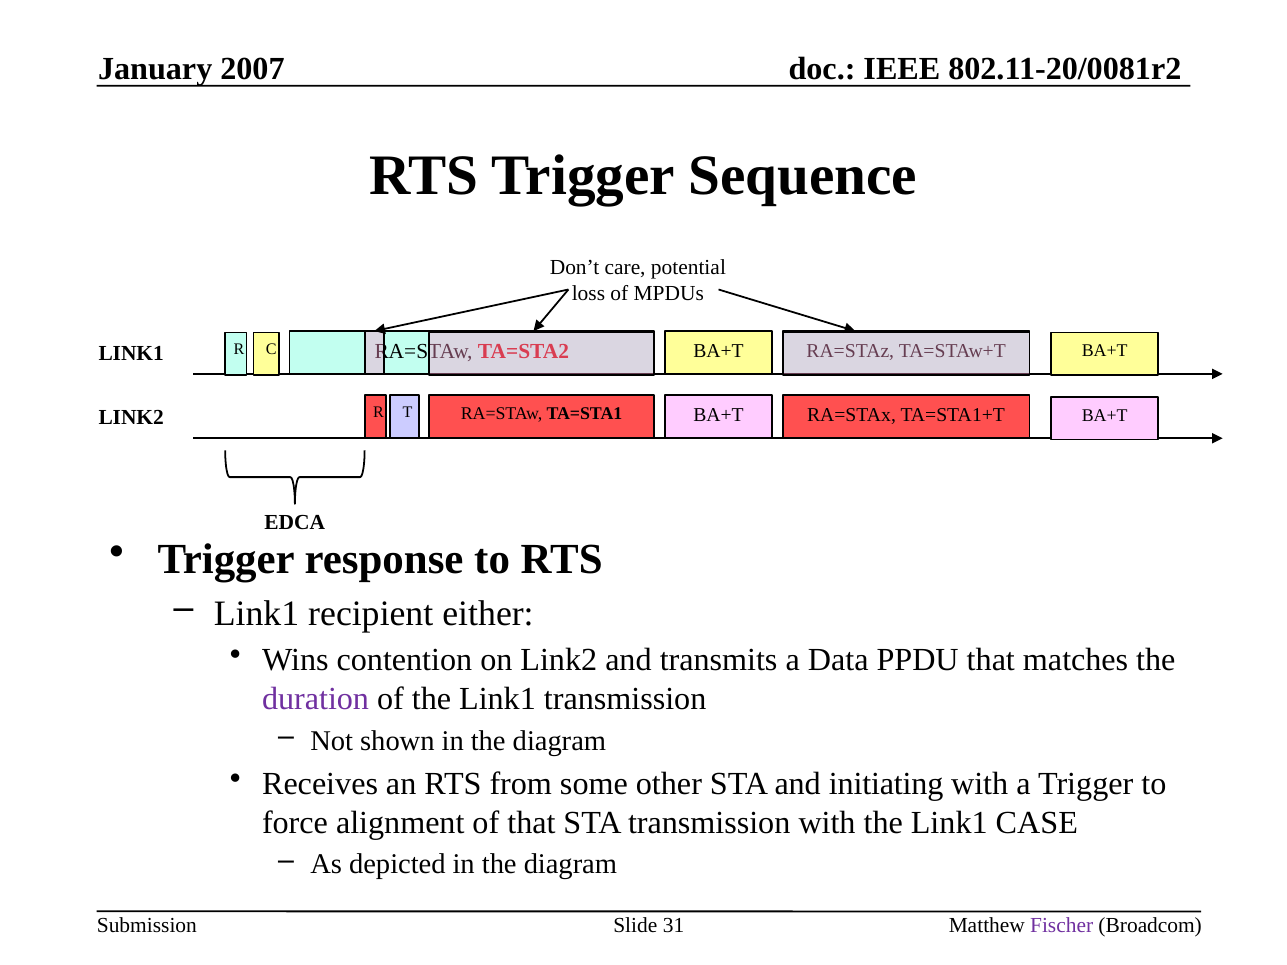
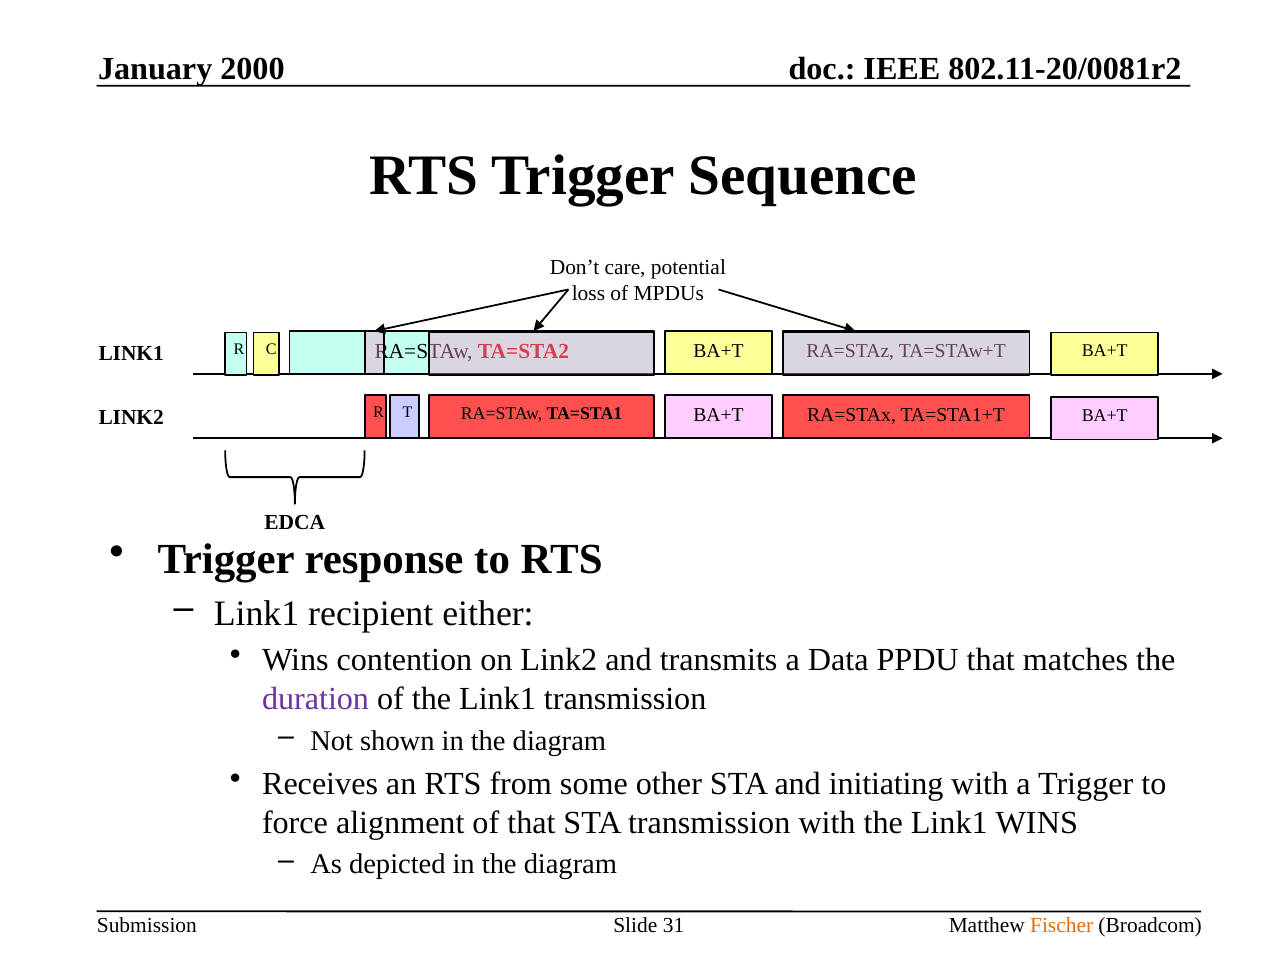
2007: 2007 -> 2000
Link1 CASE: CASE -> WINS
Fischer colour: purple -> orange
